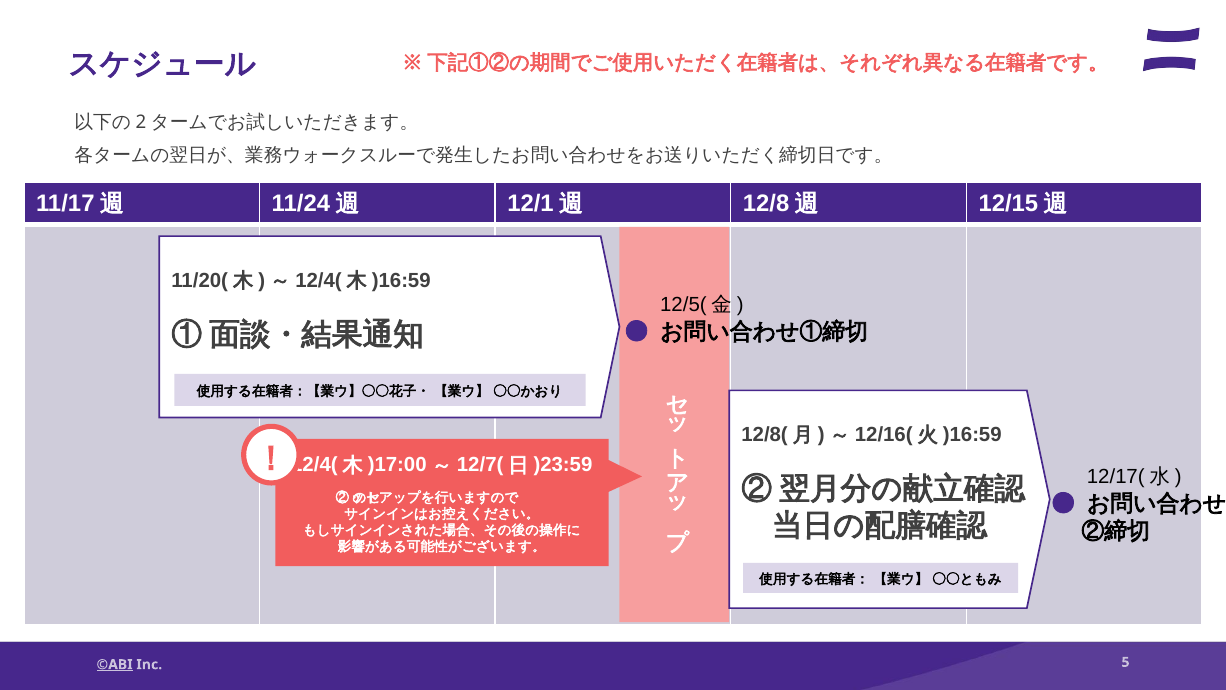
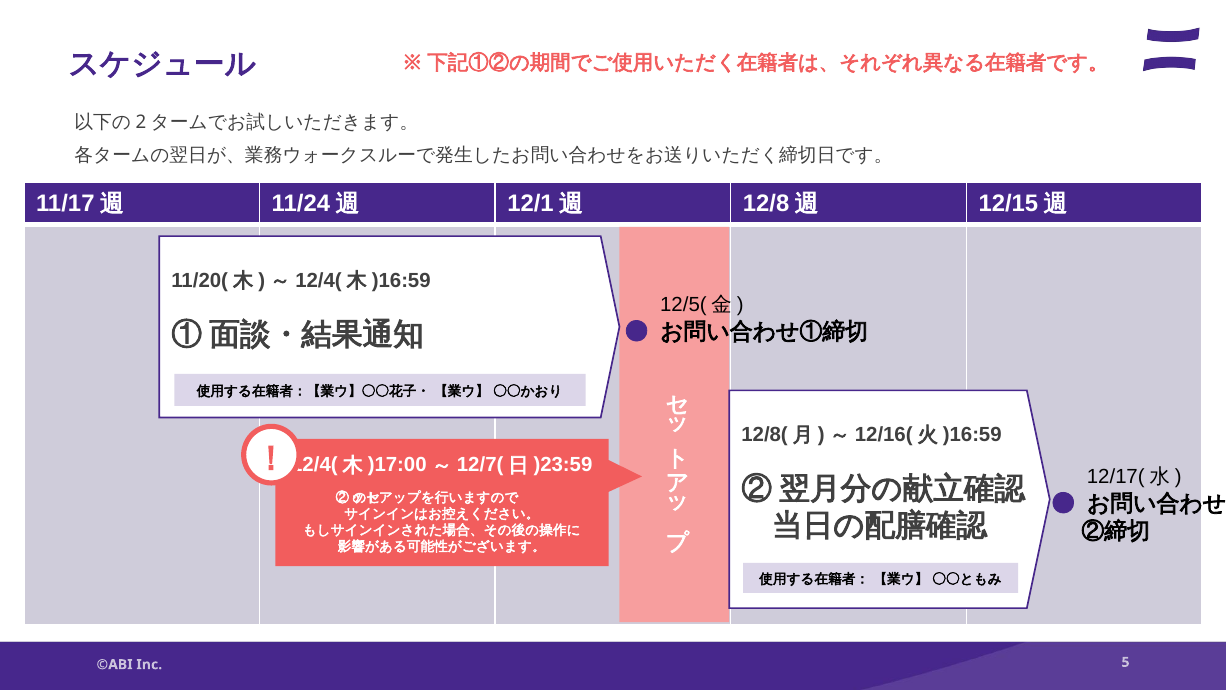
©ABI underline: present -> none
